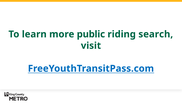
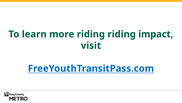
more public: public -> riding
search: search -> impact
